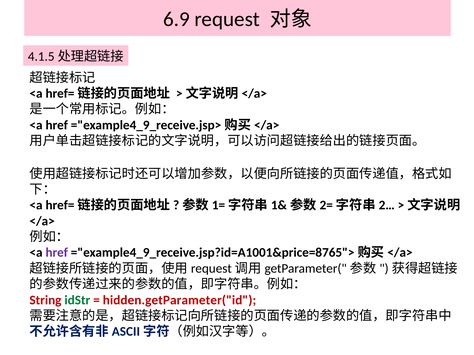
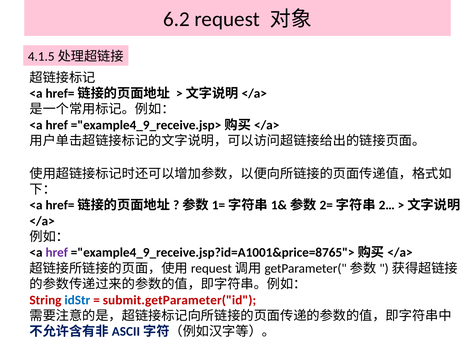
6.9: 6.9 -> 6.2
idStr colour: green -> blue
hidden.getParameter("id: hidden.getParameter("id -> submit.getParameter("id
